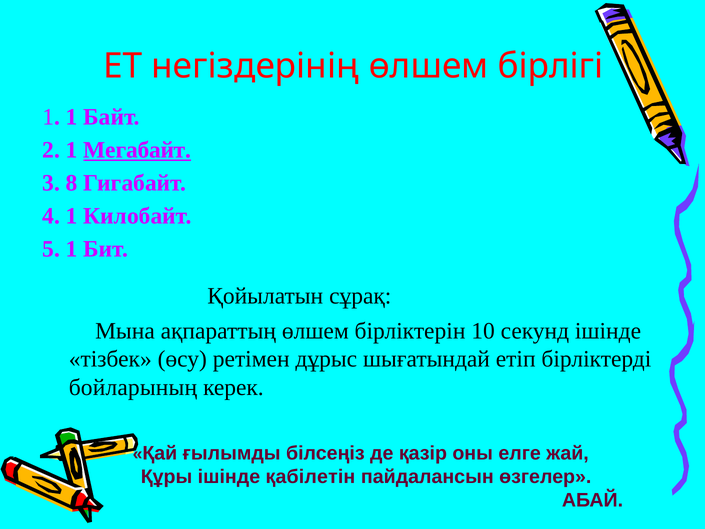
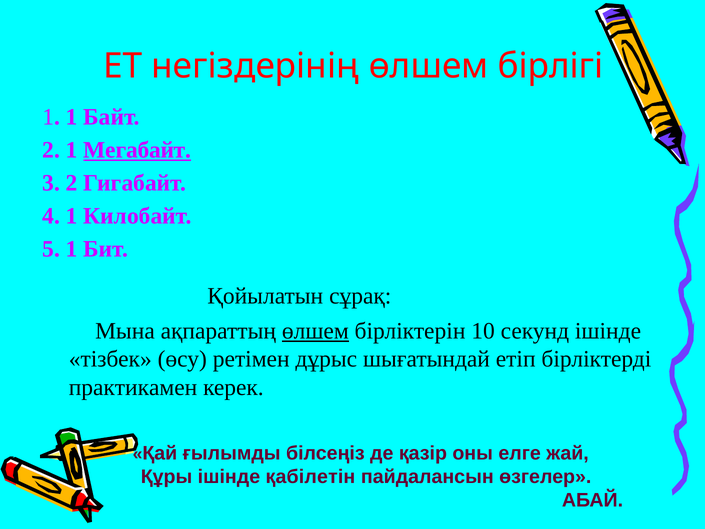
3 8: 8 -> 2
өлшем at (315, 331) underline: none -> present
бойларының: бойларының -> практикамен
